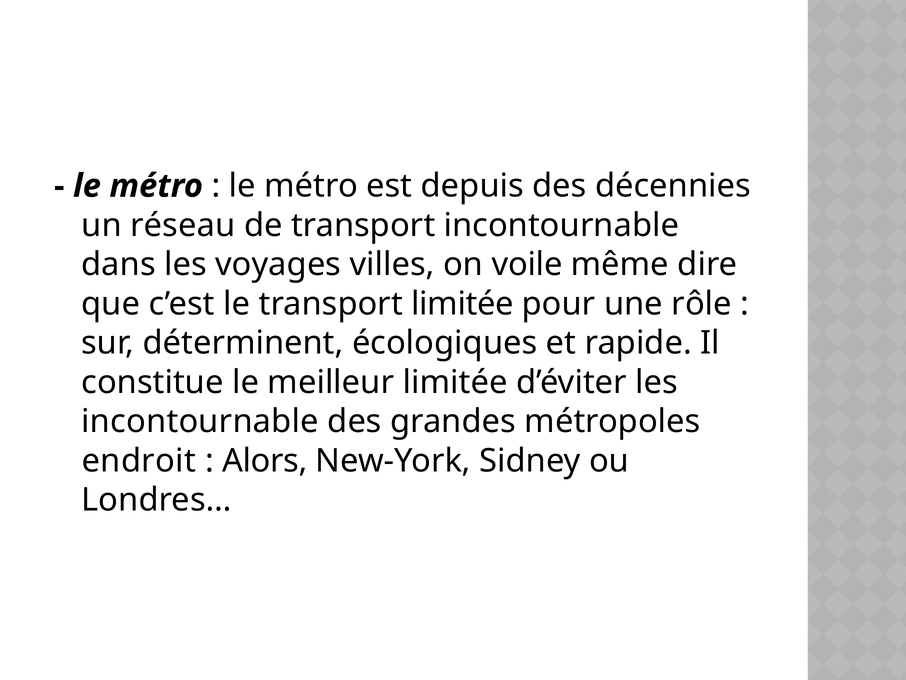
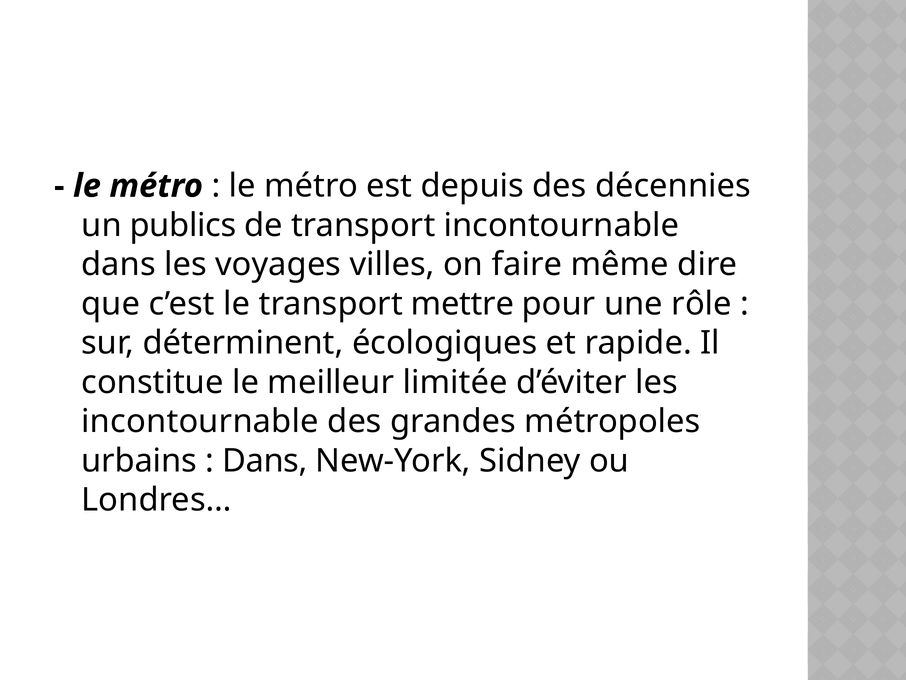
réseau: réseau -> publics
voile: voile -> faire
transport limitée: limitée -> mettre
endroit: endroit -> urbains
Alors at (265, 461): Alors -> Dans
